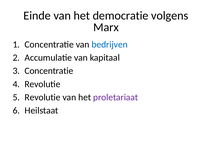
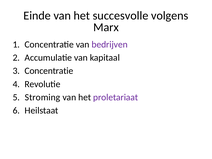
democratie: democratie -> succesvolle
bedrijven colour: blue -> purple
Revolutie at (43, 97): Revolutie -> Stroming
